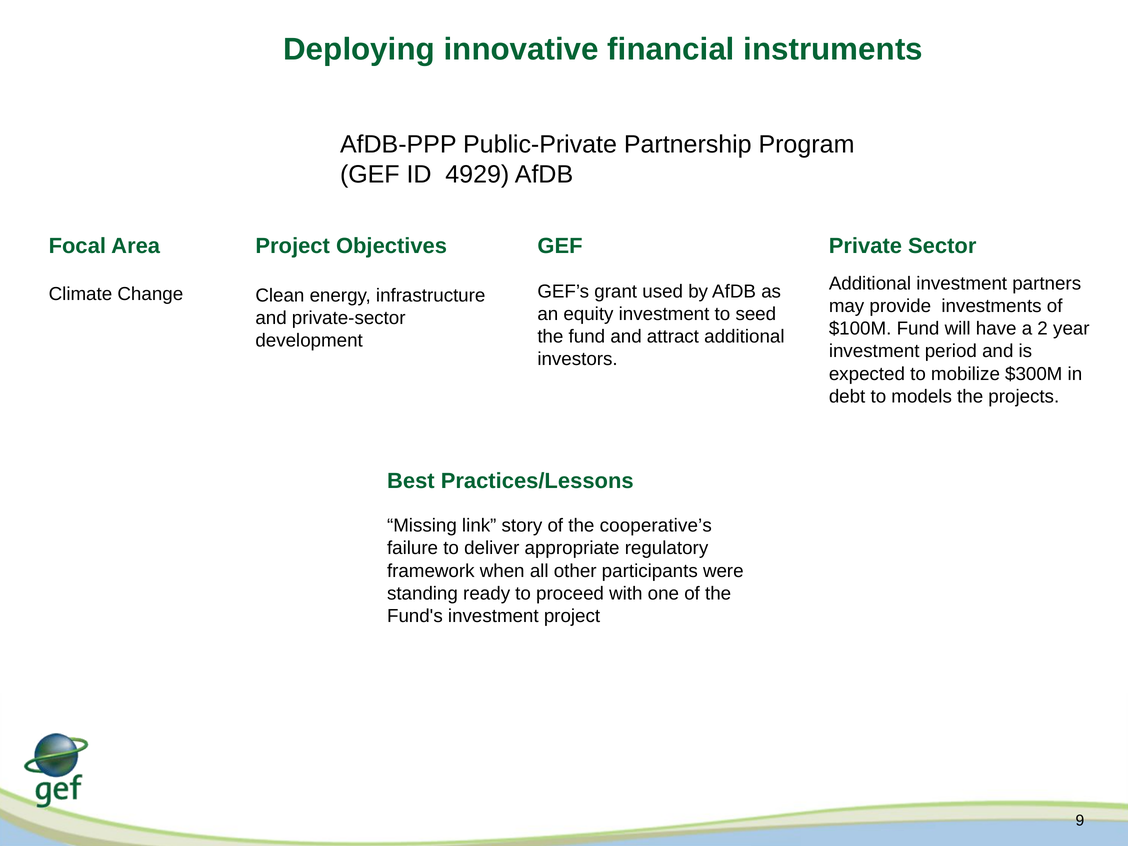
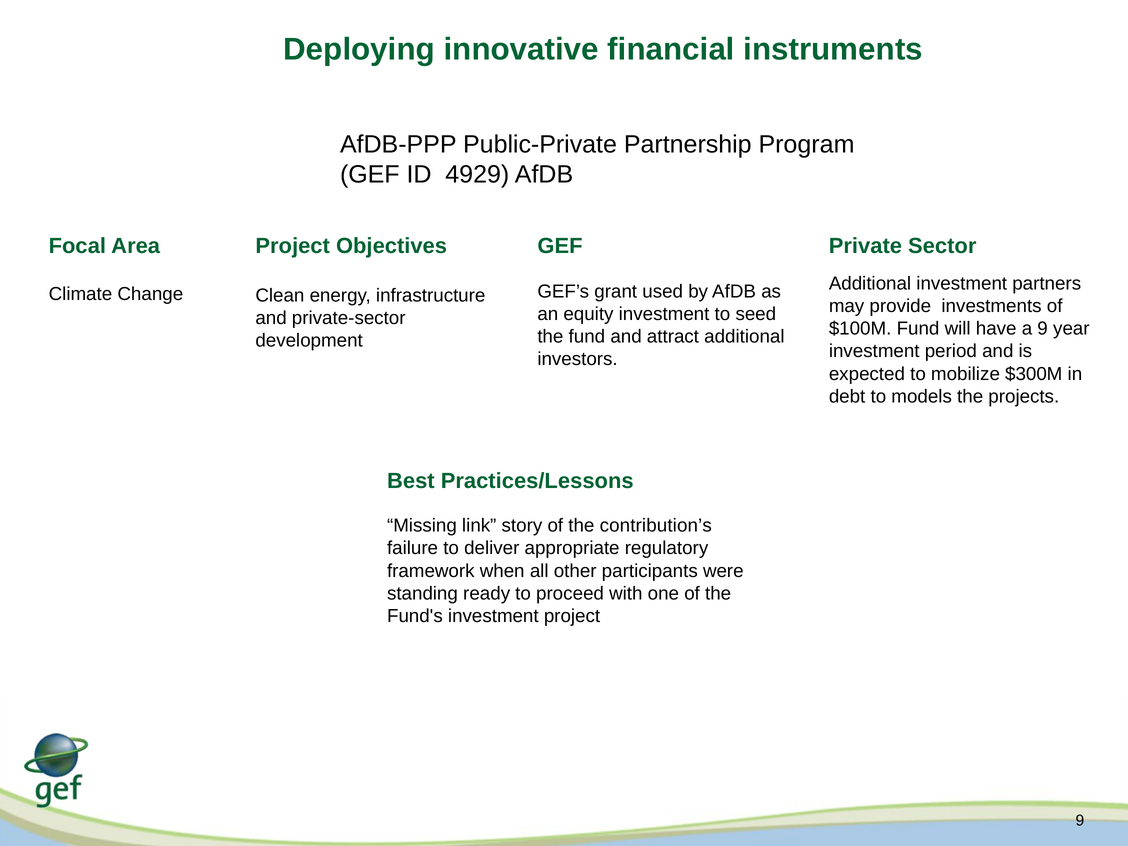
a 2: 2 -> 9
cooperative’s: cooperative’s -> contribution’s
